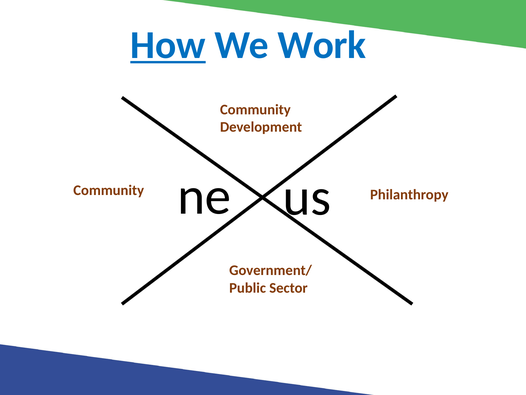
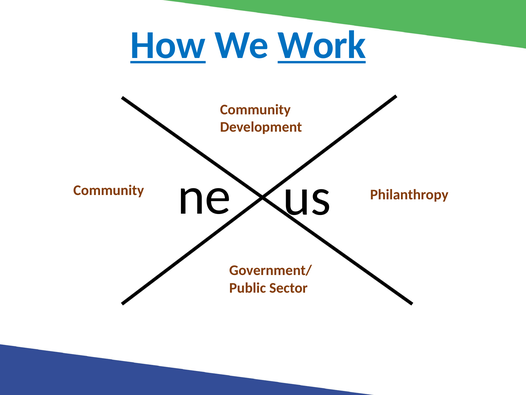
Work underline: none -> present
